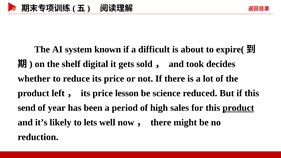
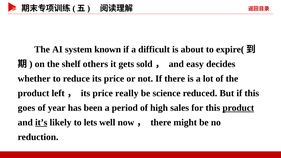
digital: digital -> others
took: took -> easy
lesson: lesson -> really
send: send -> goes
it’s underline: none -> present
